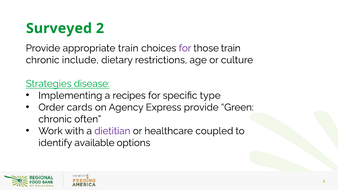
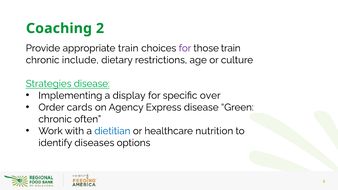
Surveyed: Surveyed -> Coaching
recipes: recipes -> display
type: type -> over
Express provide: provide -> disease
dietitian colour: purple -> blue
coupled: coupled -> nutrition
available: available -> diseases
